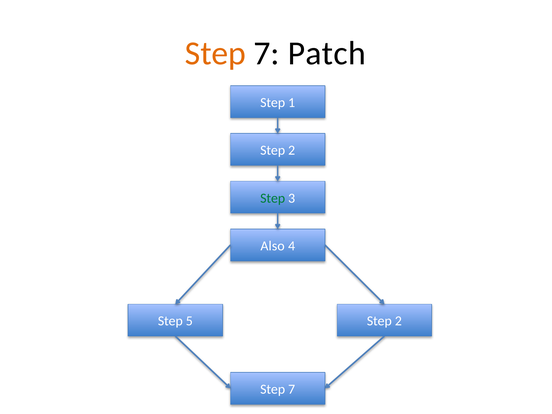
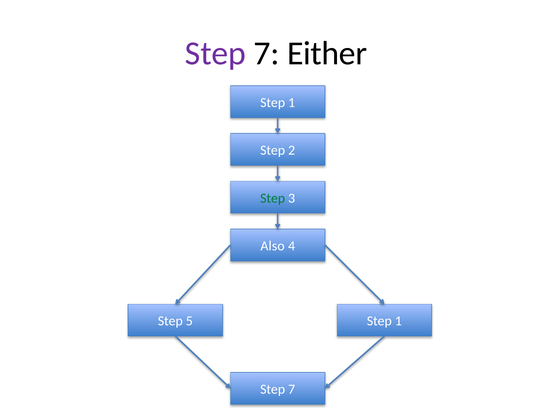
Step at (215, 53) colour: orange -> purple
Patch: Patch -> Either
5 Step 2: 2 -> 1
